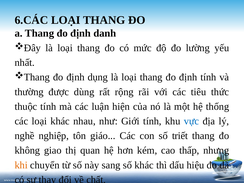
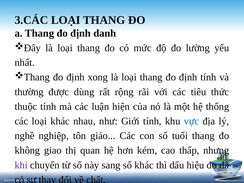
6.CÁC: 6.CÁC -> 3.CÁC
dụng: dụng -> xong
triết: triết -> tuổi
khi colour: orange -> purple
